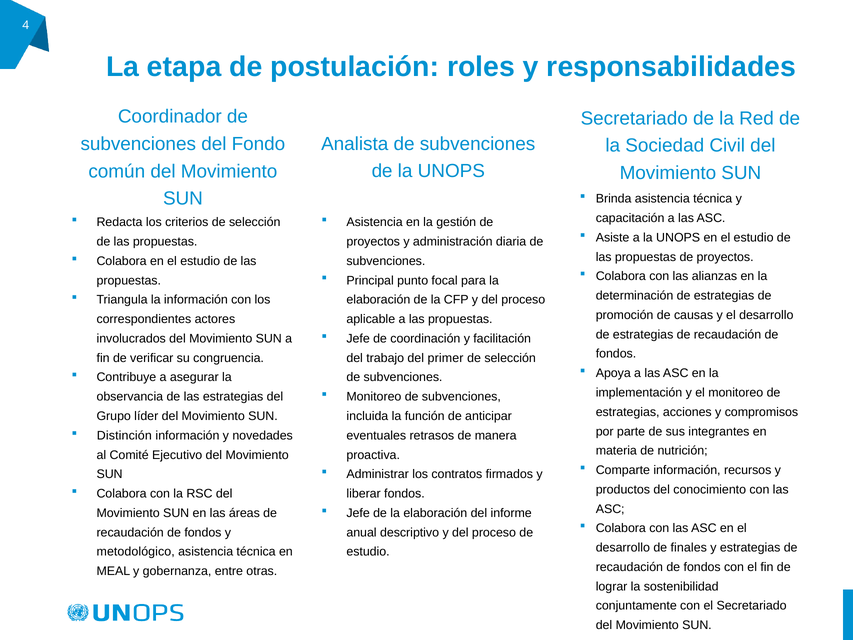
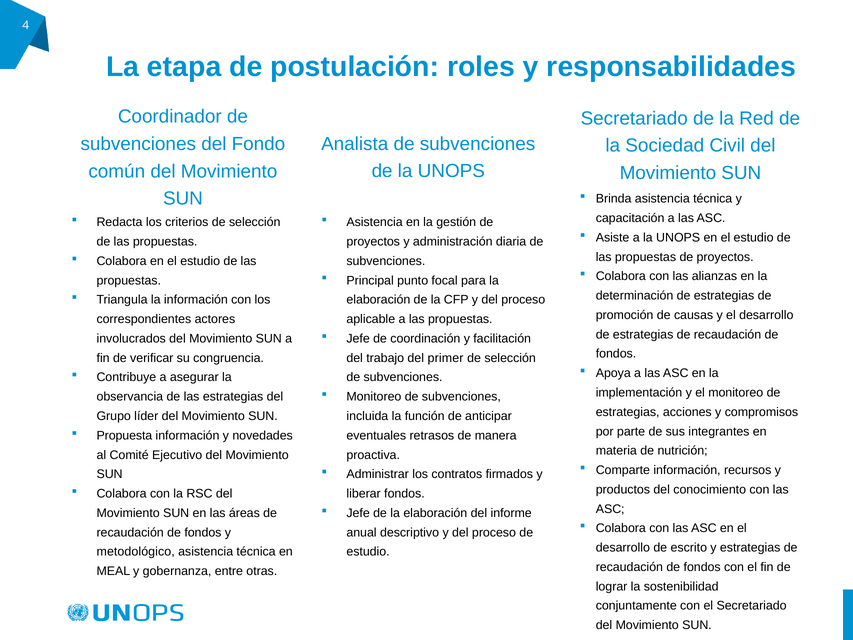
Distinción: Distinción -> Propuesta
finales: finales -> escrito
